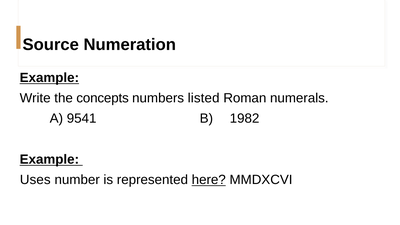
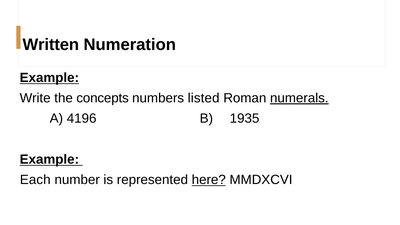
Source: Source -> Written
numerals underline: none -> present
9541: 9541 -> 4196
1982: 1982 -> 1935
Uses: Uses -> Each
